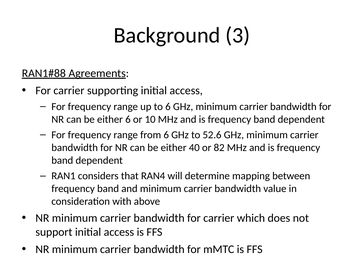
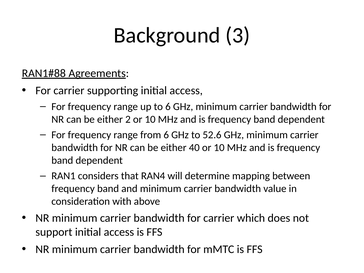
either 6: 6 -> 2
40 or 82: 82 -> 10
